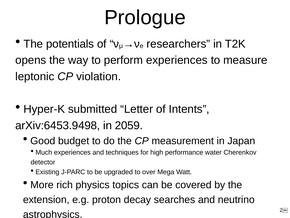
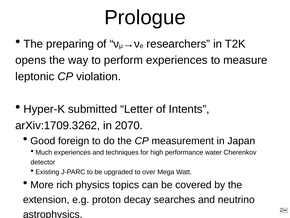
potentials: potentials -> preparing
arXiv:6453.9498: arXiv:6453.9498 -> arXiv:1709.3262
2059: 2059 -> 2070
budget: budget -> foreign
